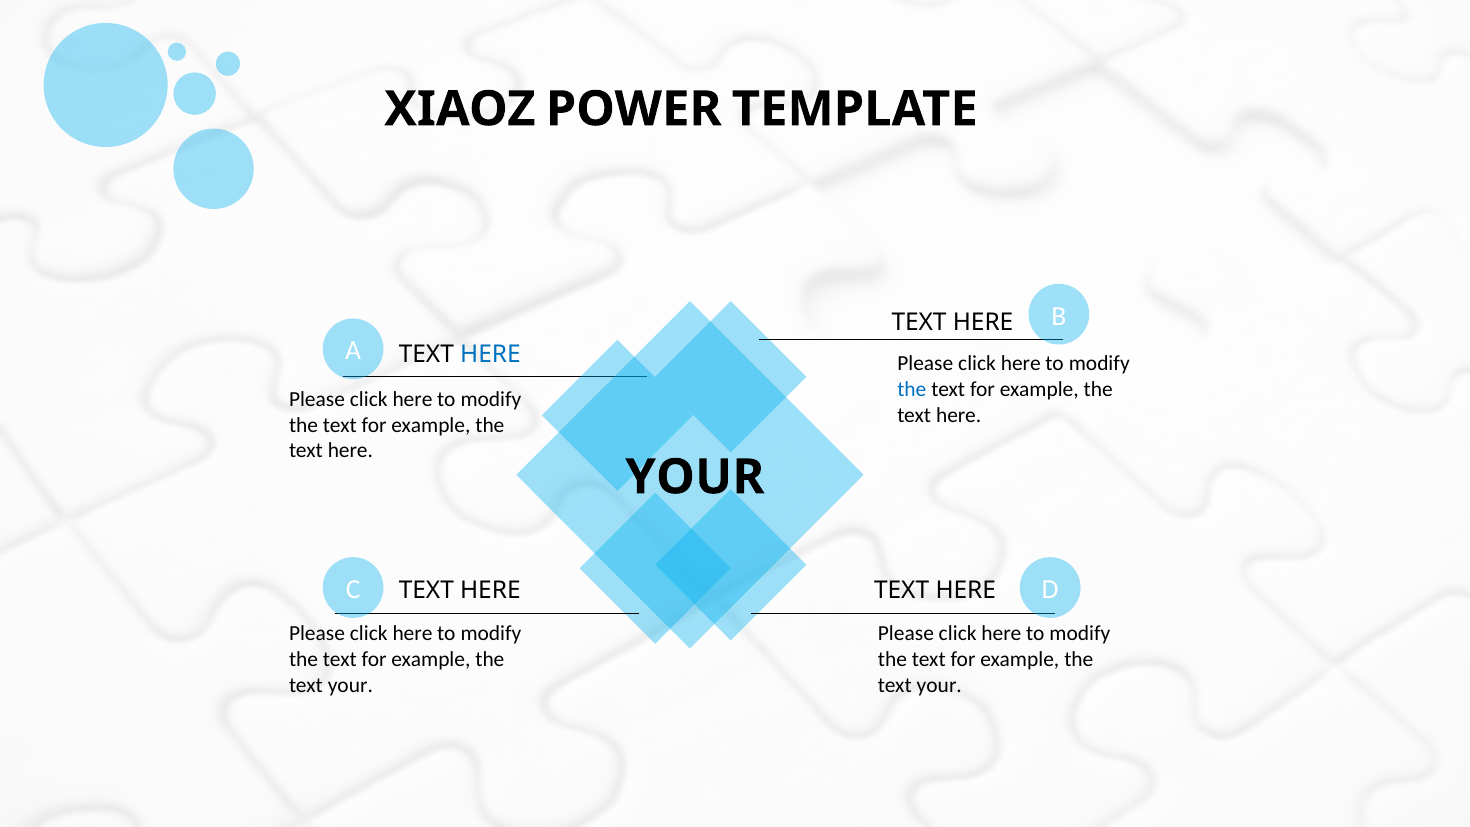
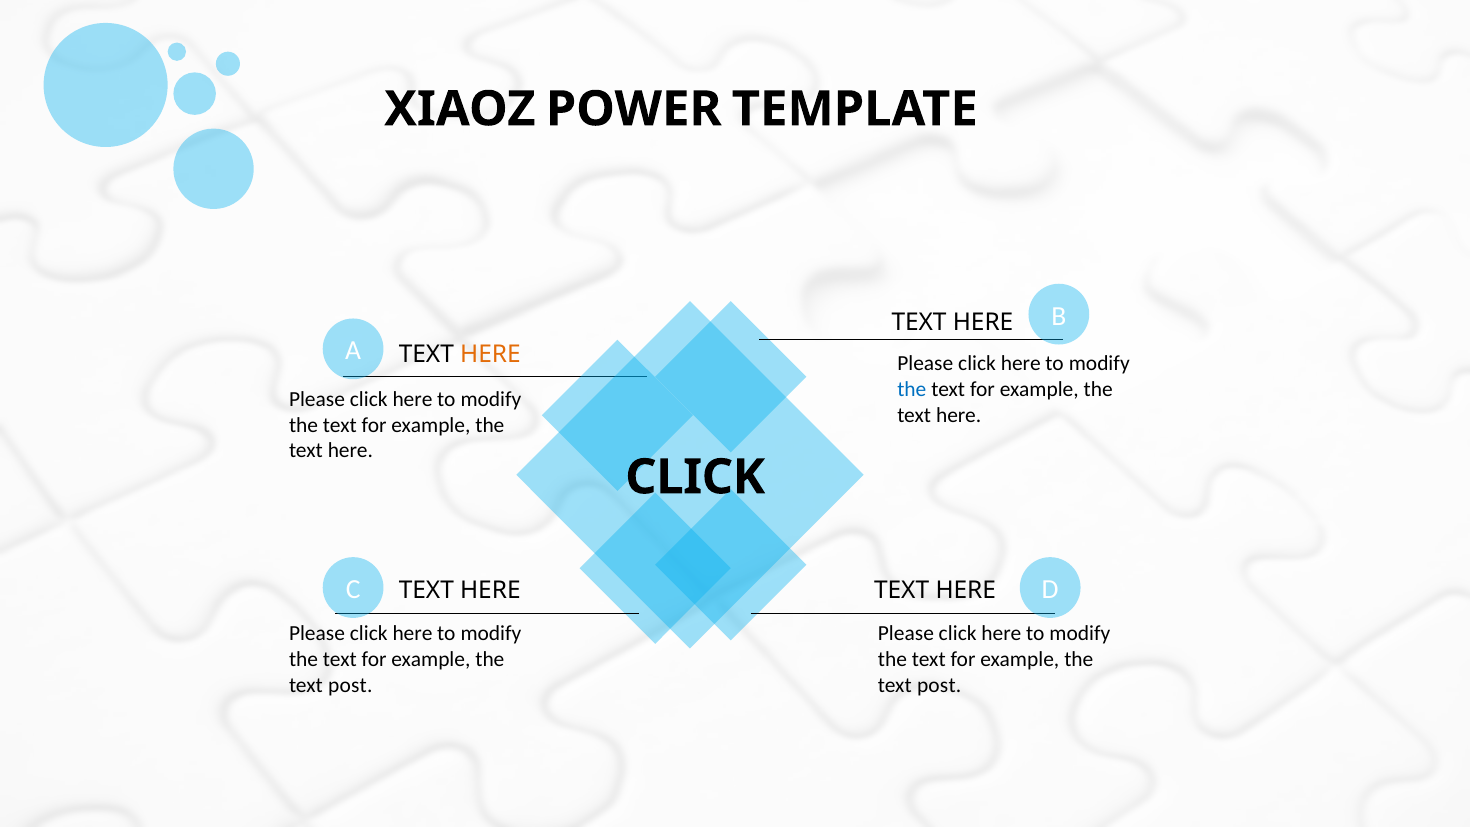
HERE at (490, 355) colour: blue -> orange
YOUR at (695, 477): YOUR -> CLICK
your at (350, 685): your -> post
your at (939, 685): your -> post
